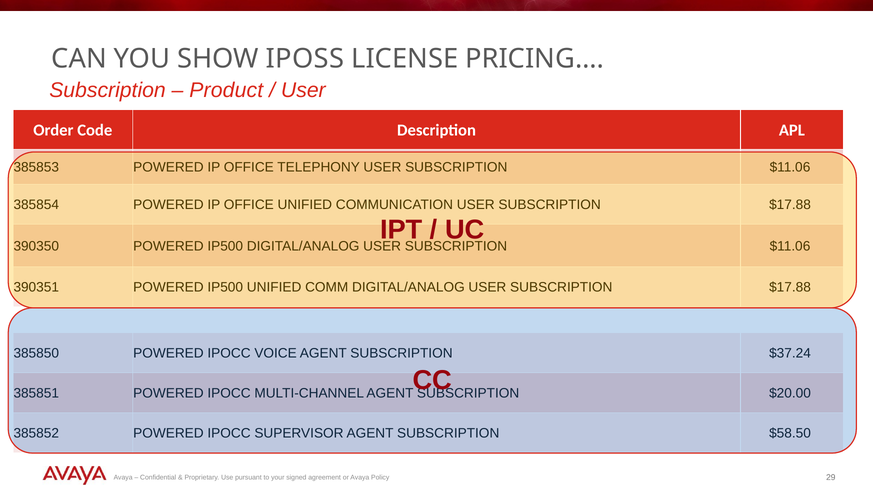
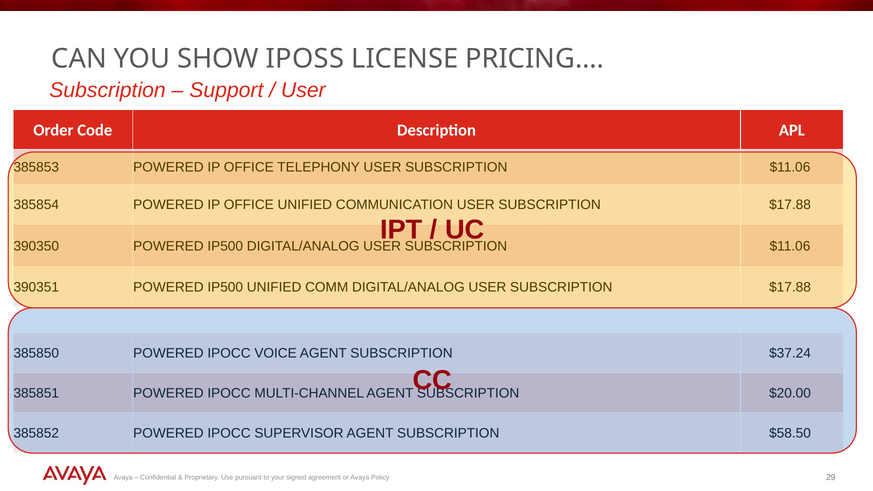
Product: Product -> Support
